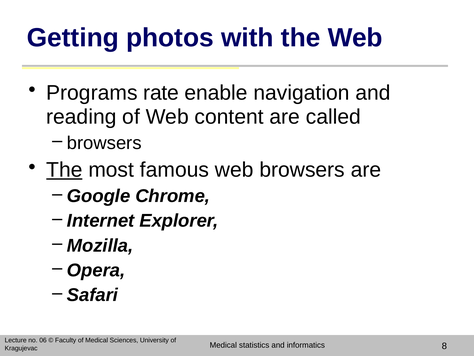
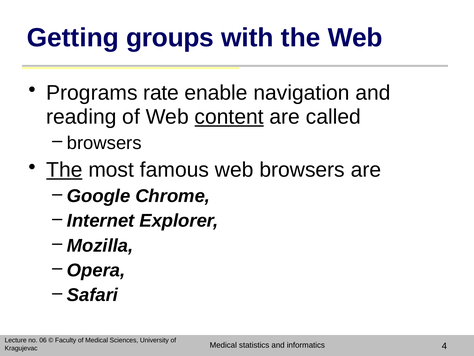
photos: photos -> groups
content underline: none -> present
8: 8 -> 4
